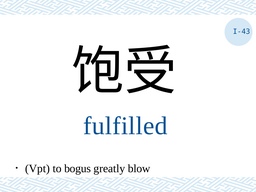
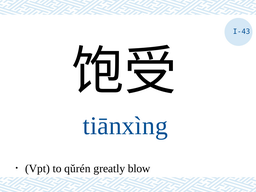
fulfilled: fulfilled -> tiānxìng
bogus: bogus -> qǔrén
